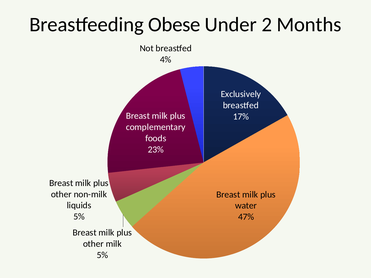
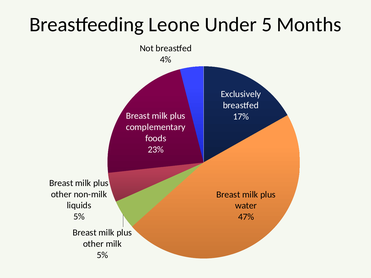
Obese: Obese -> Leone
2: 2 -> 5
